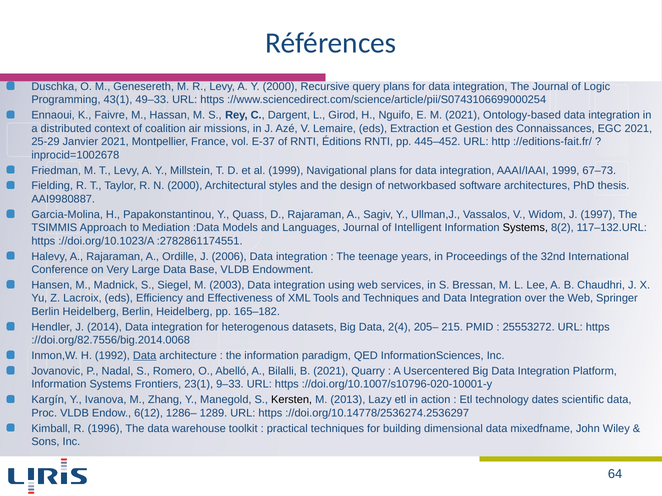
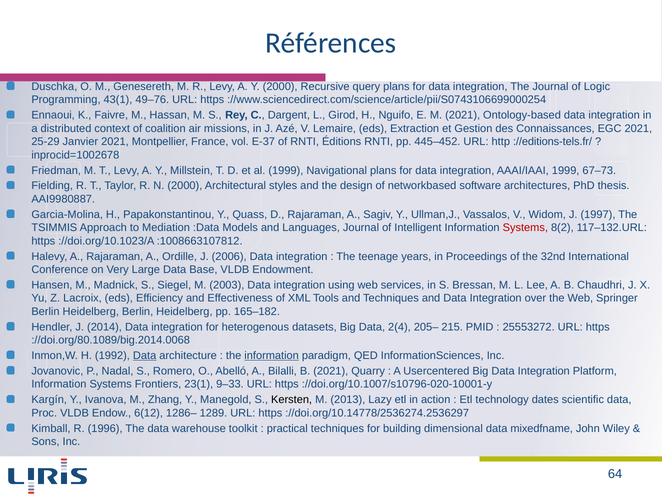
49–33: 49–33 -> 49–76
://editions-fait.fr/: ://editions-fait.fr/ -> ://editions-tels.fr/
Systems at (525, 228) colour: black -> red
:2782861174551: :2782861174551 -> :1008663107812
://doi.org/82.7556/big.2014.0068: ://doi.org/82.7556/big.2014.0068 -> ://doi.org/80.1089/big.2014.0068
information at (272, 356) underline: none -> present
